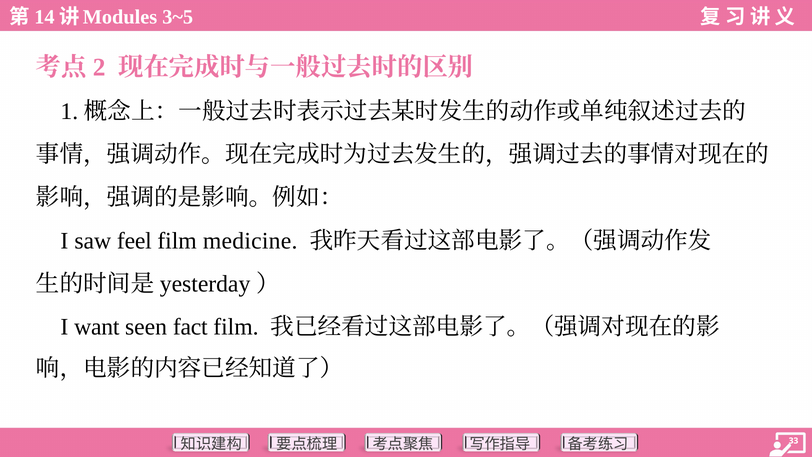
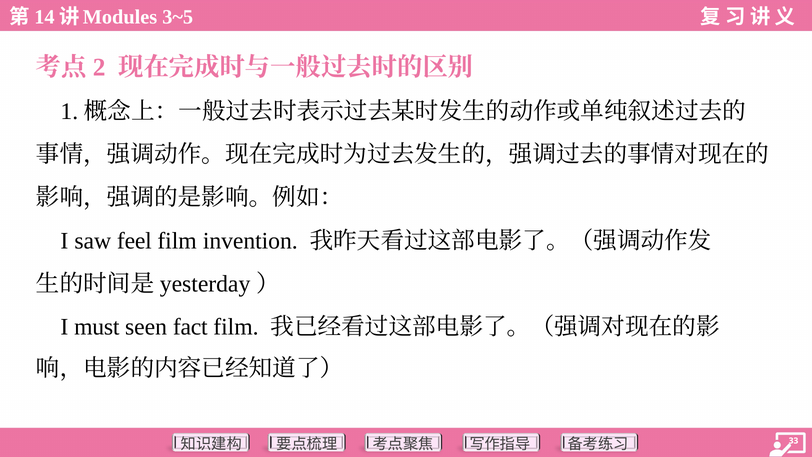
medicine: medicine -> invention
want: want -> must
